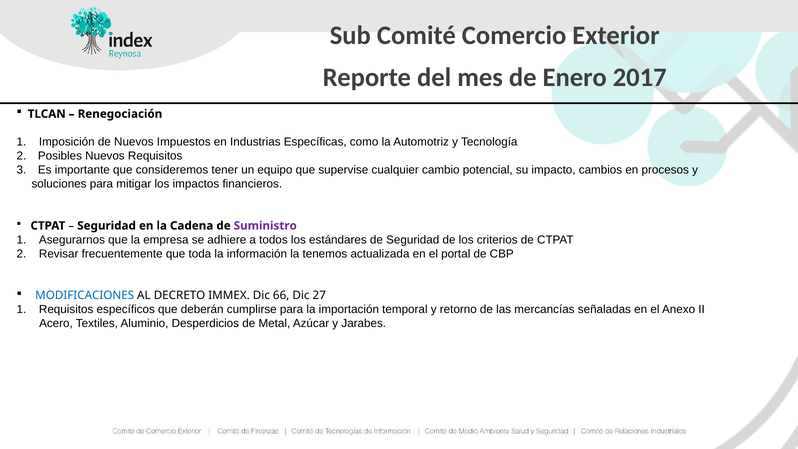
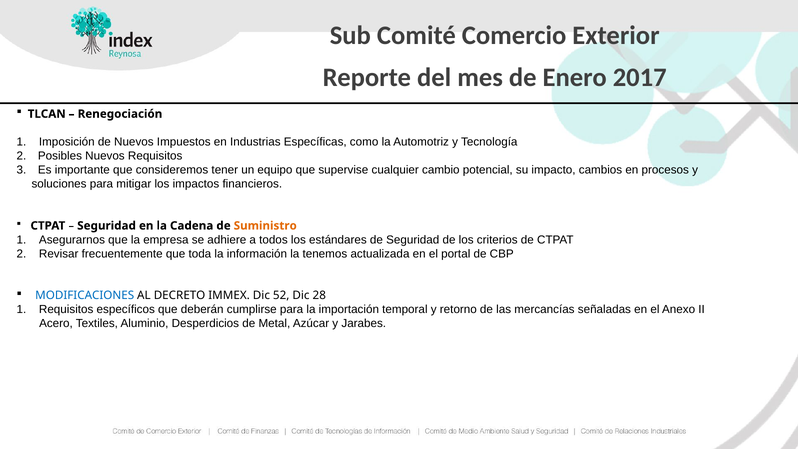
Suministro colour: purple -> orange
66: 66 -> 52
27: 27 -> 28
